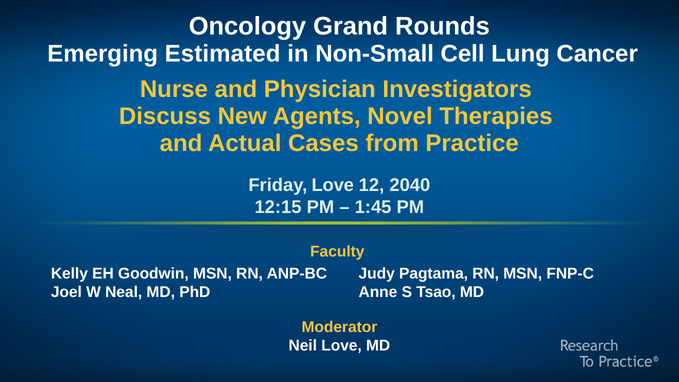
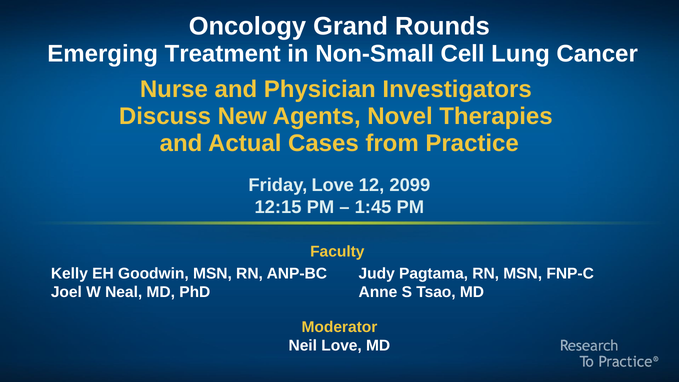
Estimated: Estimated -> Treatment
2040: 2040 -> 2099
